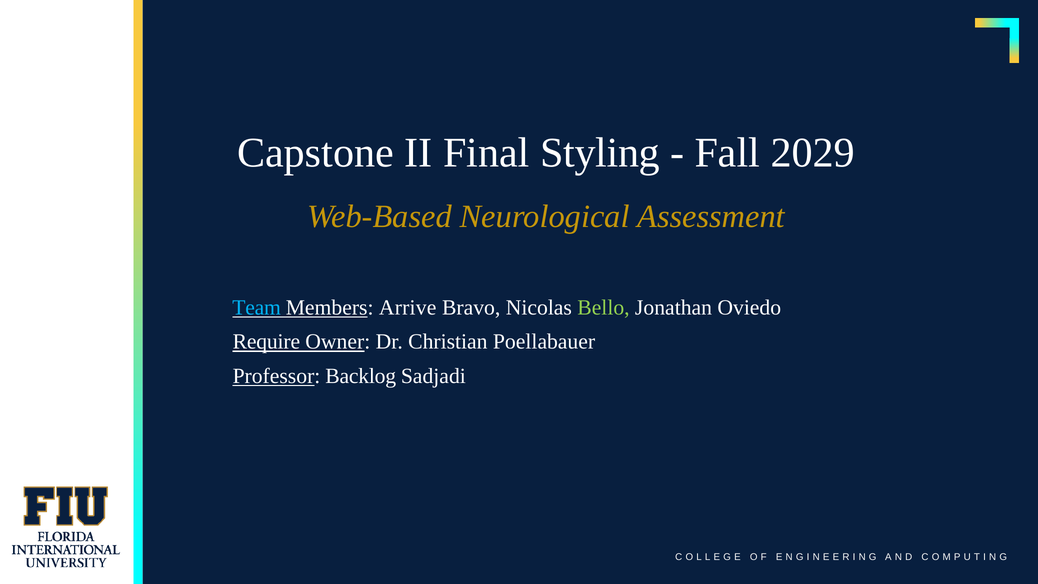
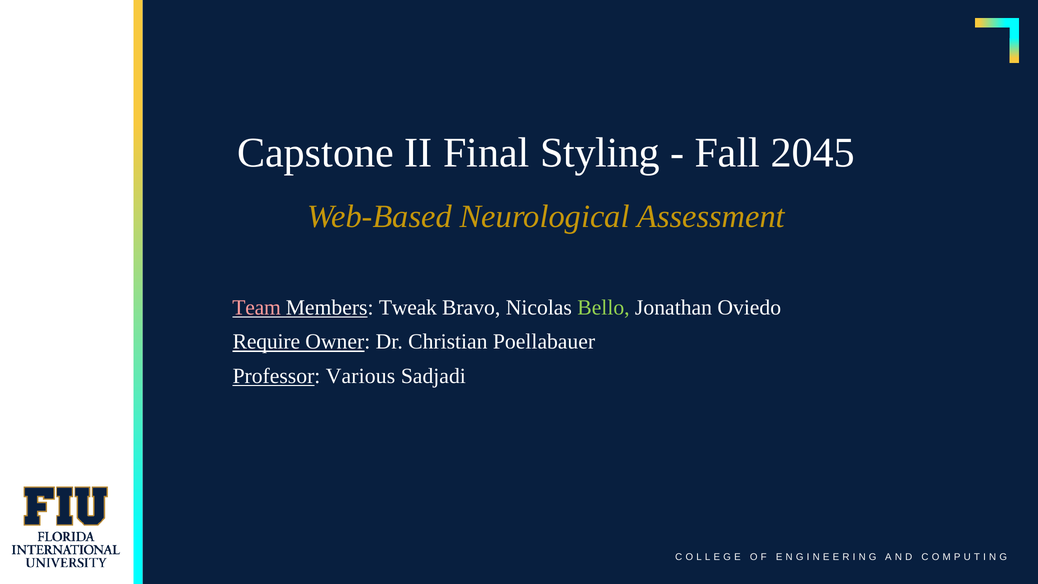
2029: 2029 -> 2045
Team colour: light blue -> pink
Arrive: Arrive -> Tweak
Backlog: Backlog -> Various
